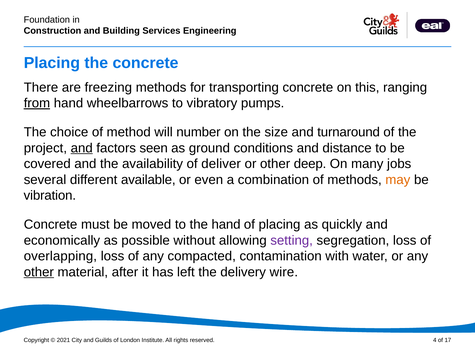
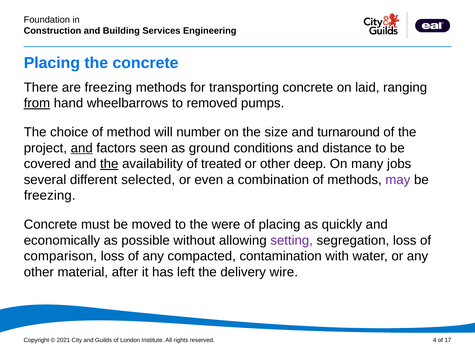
this: this -> laid
vibratory: vibratory -> removed
the at (109, 164) underline: none -> present
deliver: deliver -> treated
available: available -> selected
may colour: orange -> purple
vibration at (50, 196): vibration -> freezing
the hand: hand -> were
overlapping: overlapping -> comparison
other at (39, 272) underline: present -> none
